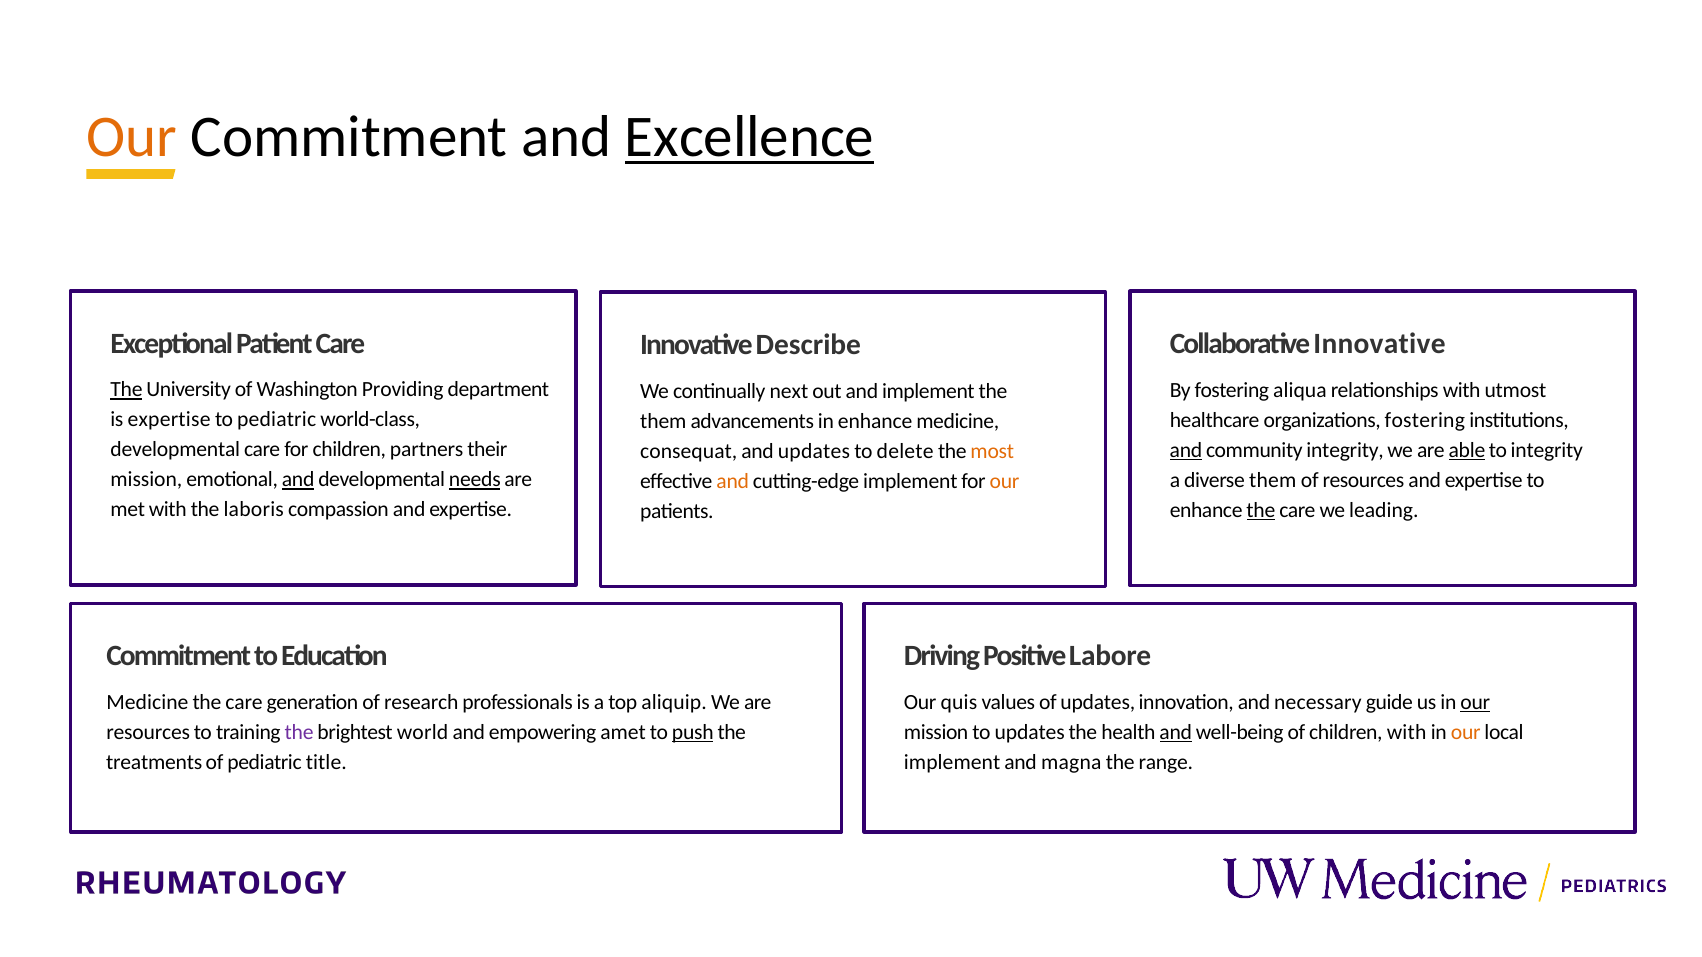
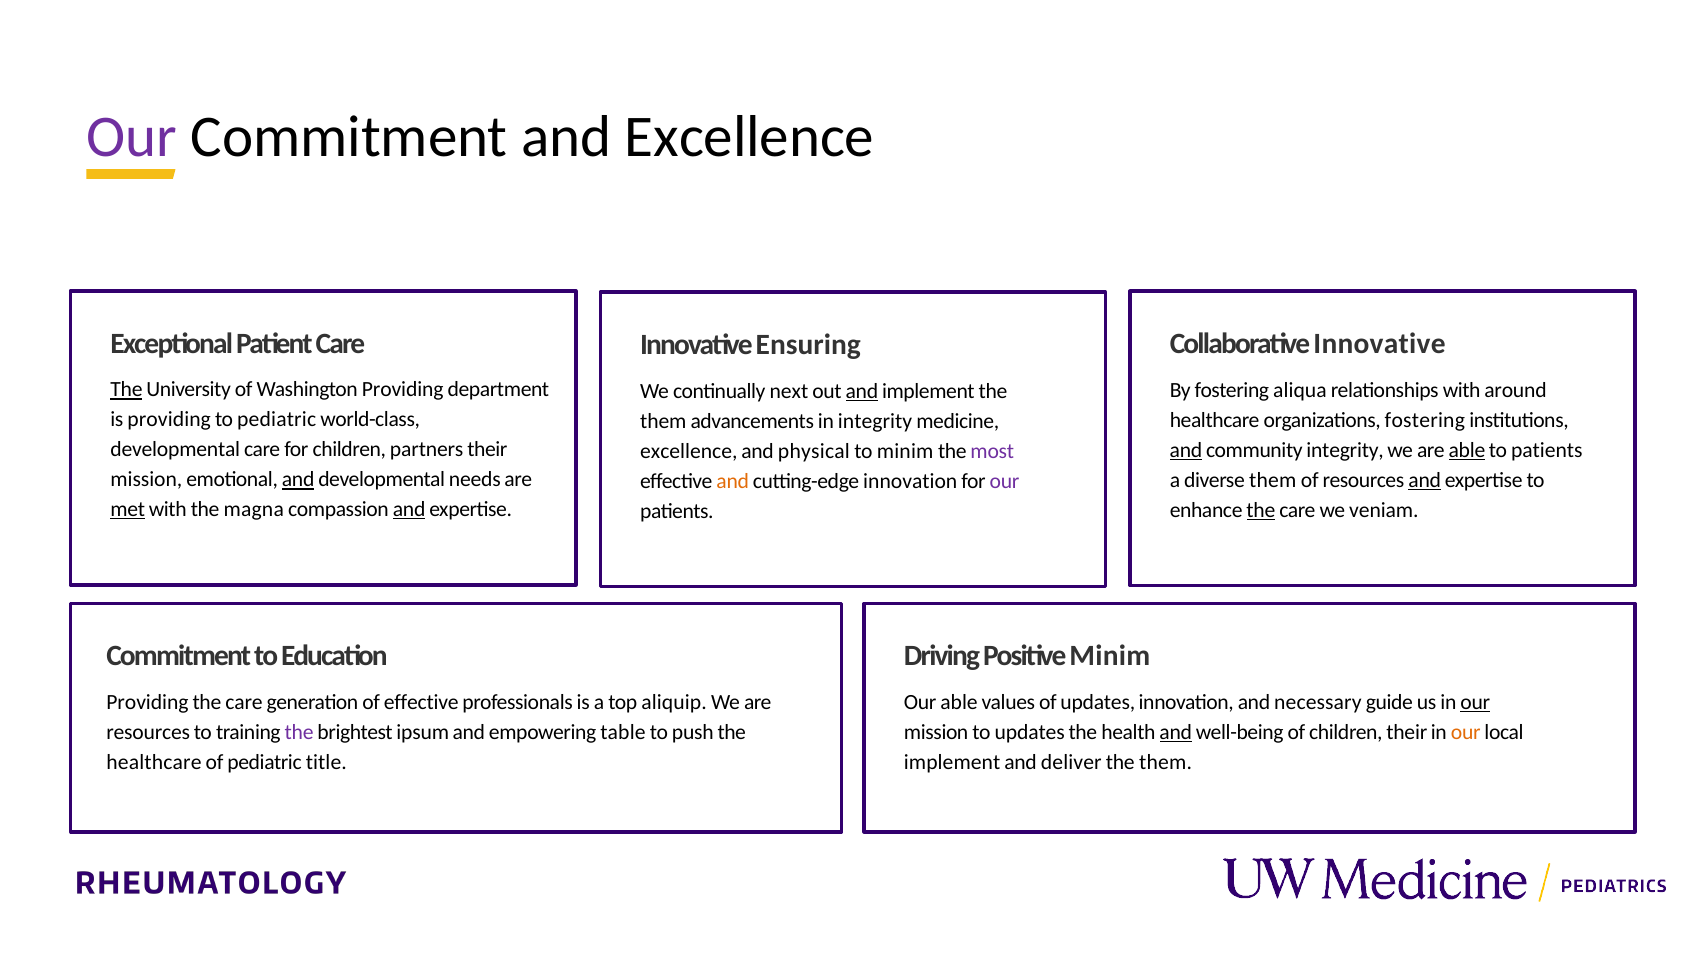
Our at (132, 137) colour: orange -> purple
Excellence at (750, 137) underline: present -> none
Describe: Describe -> Ensuring
utmost: utmost -> around
and at (862, 391) underline: none -> present
is expertise: expertise -> providing
in enhance: enhance -> integrity
to integrity: integrity -> patients
consequat at (689, 451): consequat -> excellence
and updates: updates -> physical
to delete: delete -> minim
most colour: orange -> purple
needs underline: present -> none
and at (1425, 480) underline: none -> present
cutting-edge implement: implement -> innovation
our at (1005, 481) colour: orange -> purple
met underline: none -> present
laboris: laboris -> magna
and at (409, 510) underline: none -> present
leading: leading -> veniam
Positive Labore: Labore -> Minim
Medicine at (147, 703): Medicine -> Providing
of research: research -> effective
Our quis: quis -> able
world: world -> ipsum
amet: amet -> table
push underline: present -> none
children with: with -> their
treatments at (154, 763): treatments -> healthcare
magna: magna -> deliver
range at (1166, 763): range -> them
